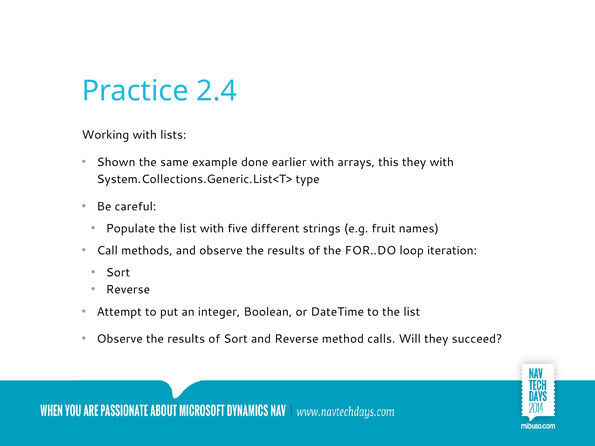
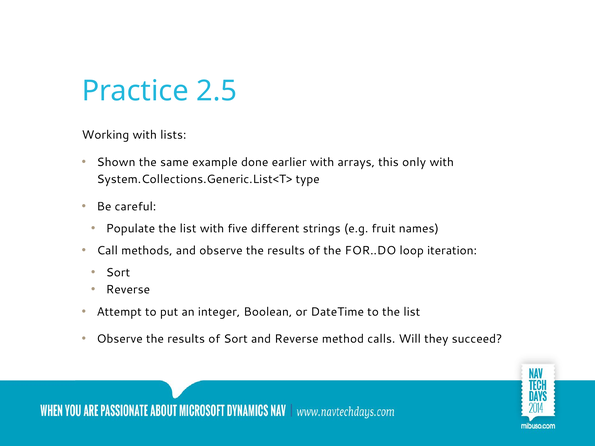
2.4: 2.4 -> 2.5
this they: they -> only
